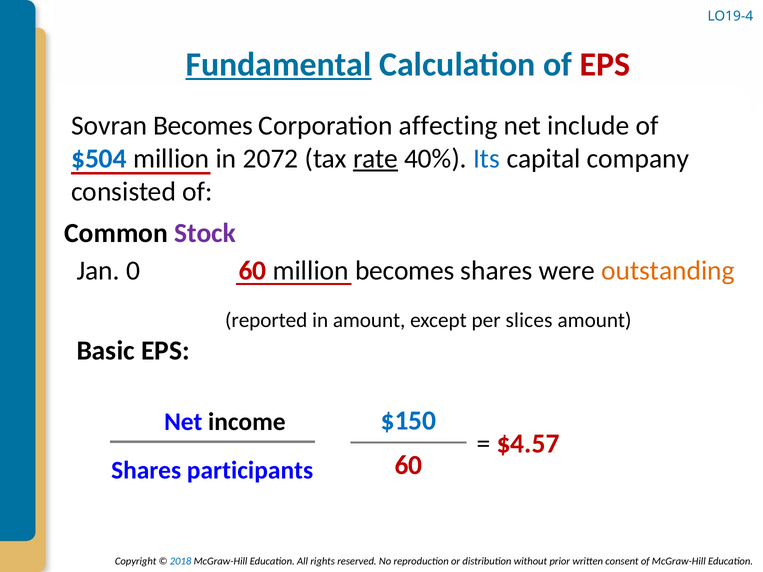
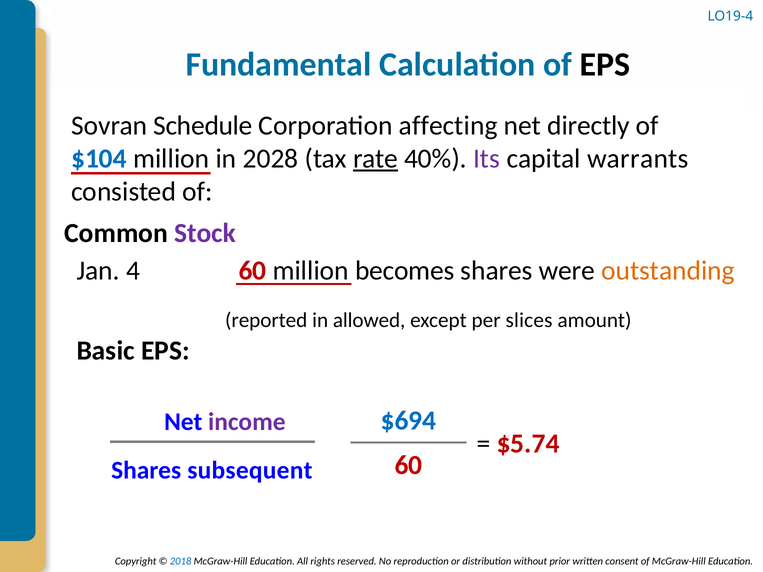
Fundamental underline: present -> none
EPS at (605, 65) colour: red -> black
Sovran Becomes: Becomes -> Schedule
include: include -> directly
$504: $504 -> $104
2072: 2072 -> 2028
Its colour: blue -> purple
company: company -> warrants
0: 0 -> 4
in amount: amount -> allowed
$150: $150 -> $694
income colour: black -> purple
$4.57: $4.57 -> $5.74
participants: participants -> subsequent
